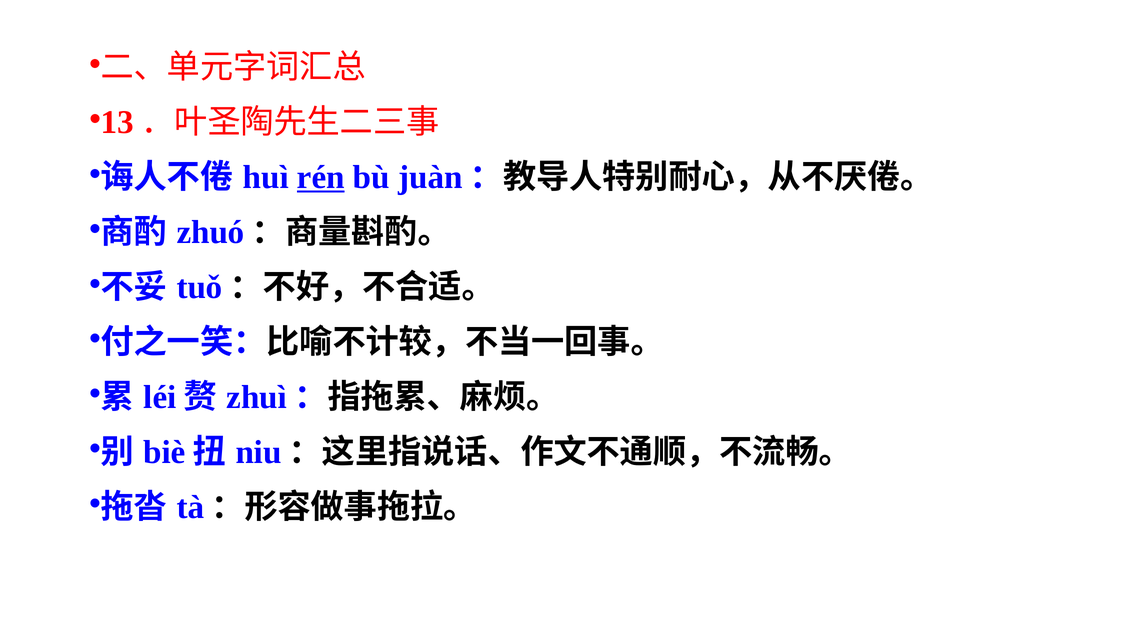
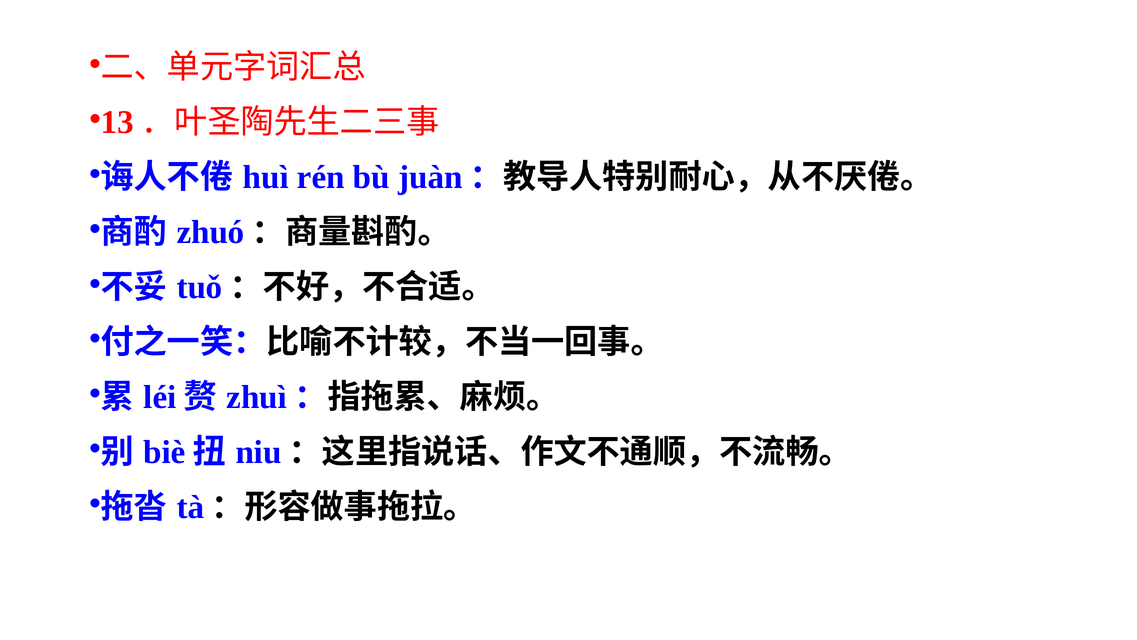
rén underline: present -> none
